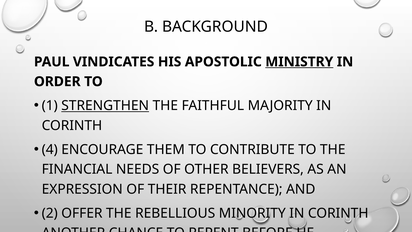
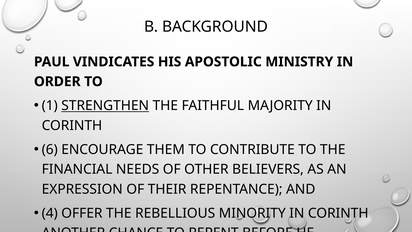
MINISTRY underline: present -> none
4: 4 -> 6
2: 2 -> 4
